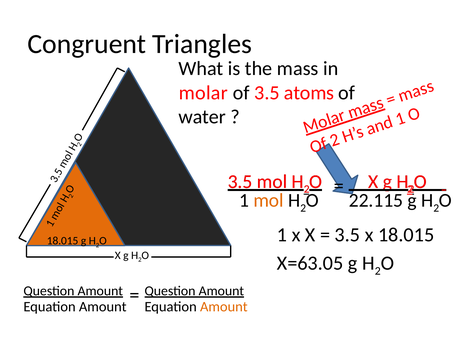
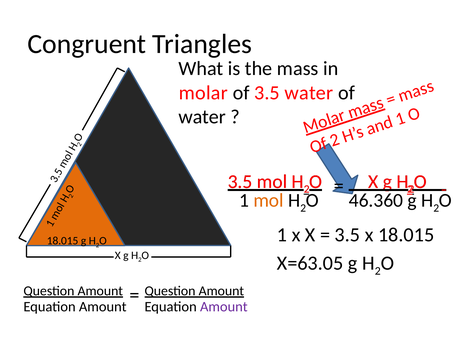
3.5 atoms: atoms -> water
22.115: 22.115 -> 46.360
Amount at (224, 307) colour: orange -> purple
